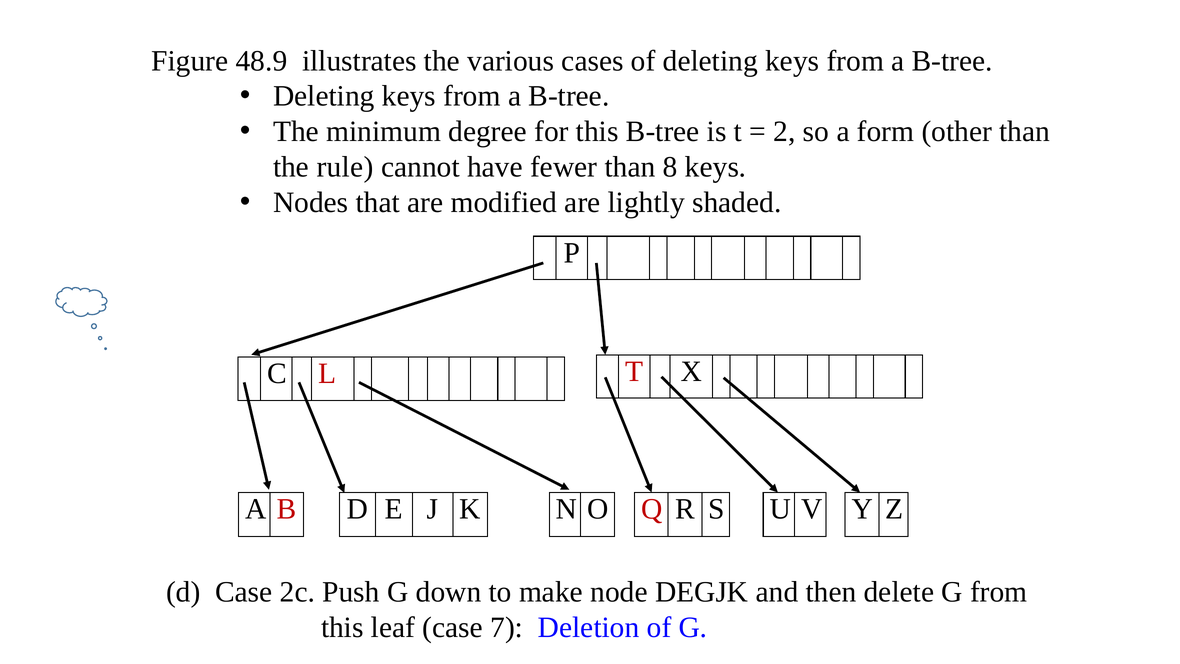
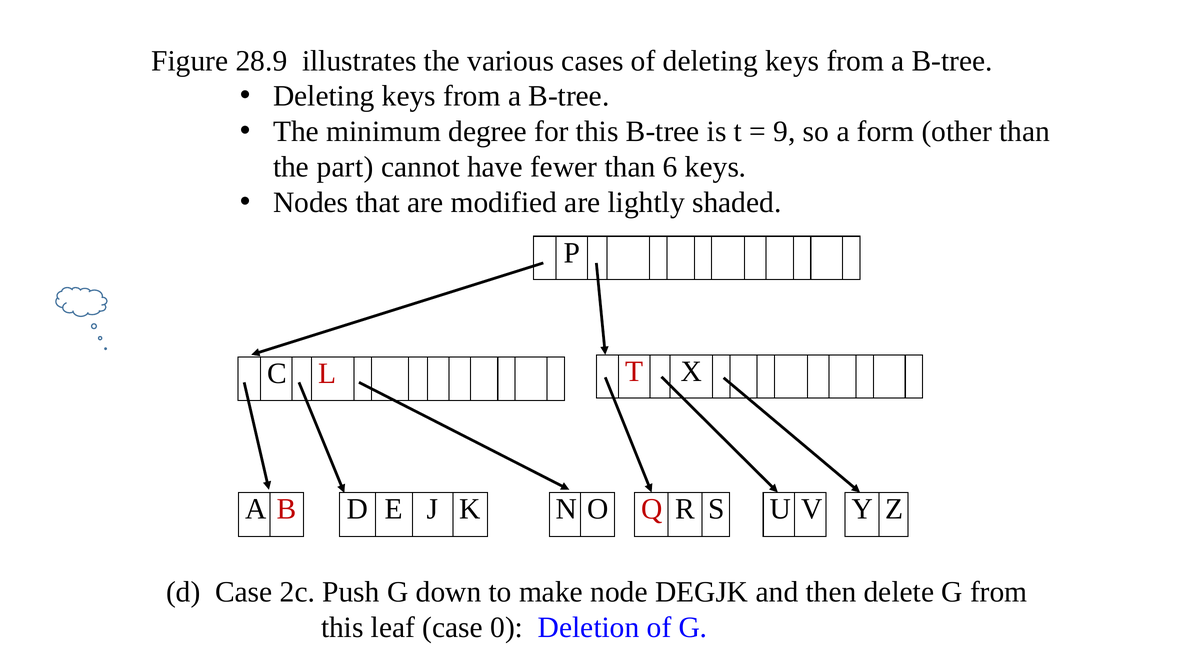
48.9: 48.9 -> 28.9
2: 2 -> 9
rule: rule -> part
8: 8 -> 6
7: 7 -> 0
